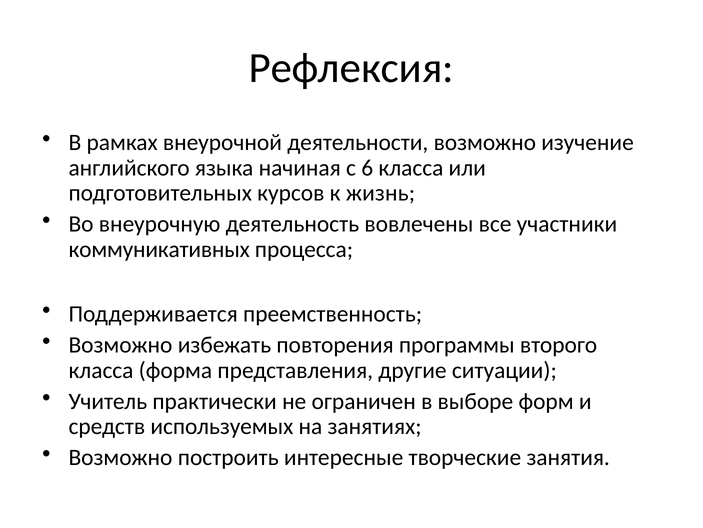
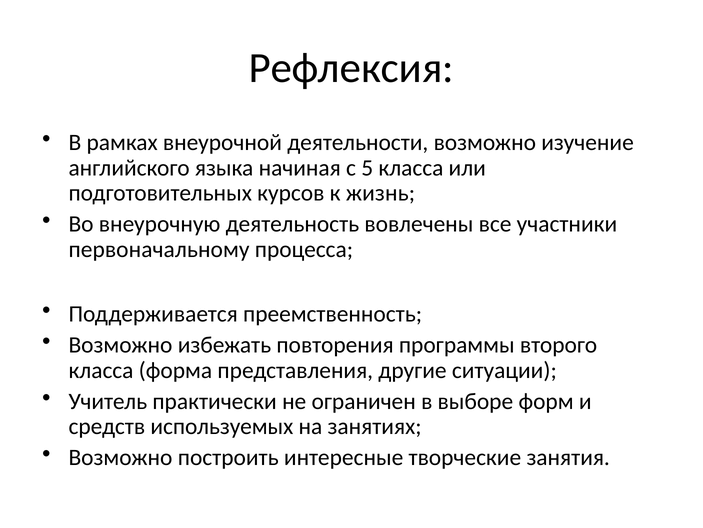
6: 6 -> 5
коммуникативных: коммуникативных -> первоначальному
